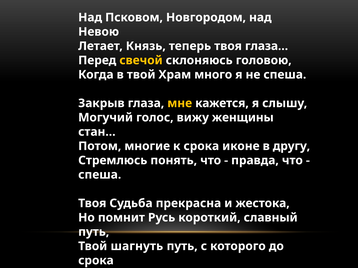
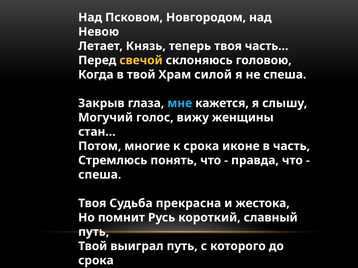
глаза…: глаза… -> часть…
много: много -> силой
мне colour: yellow -> light blue
другу: другу -> часть
Твой шагнуть: шагнуть -> выиграл
